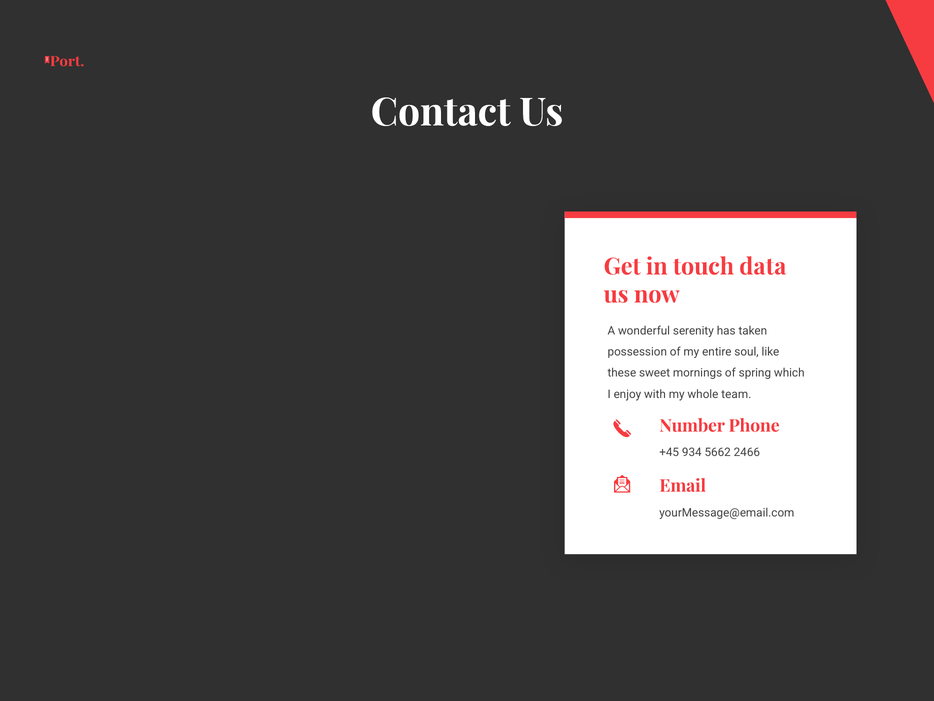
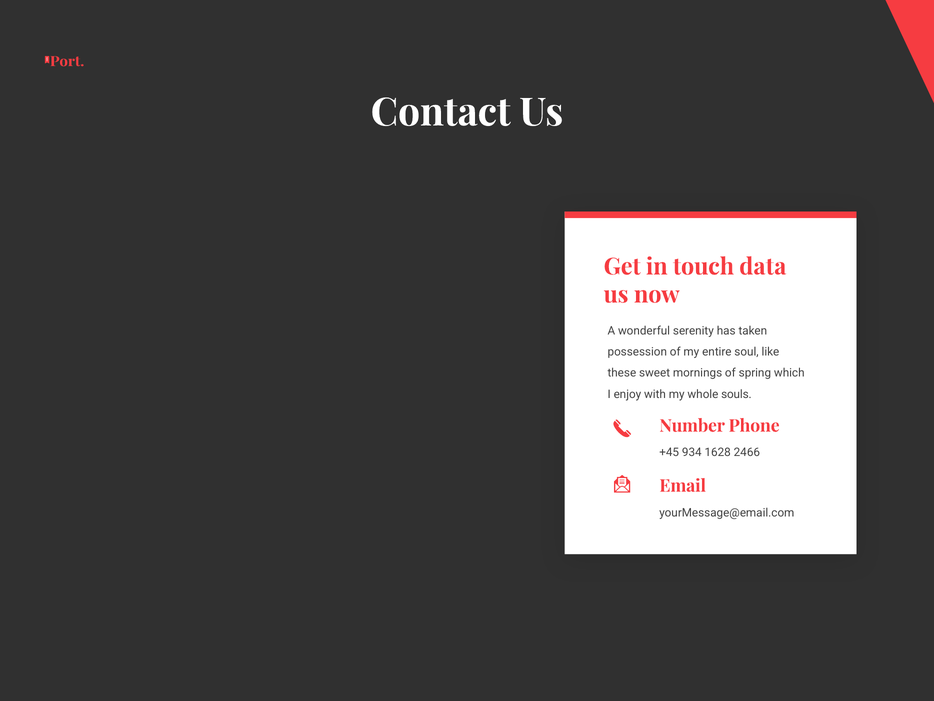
team: team -> souls
5662: 5662 -> 1628
